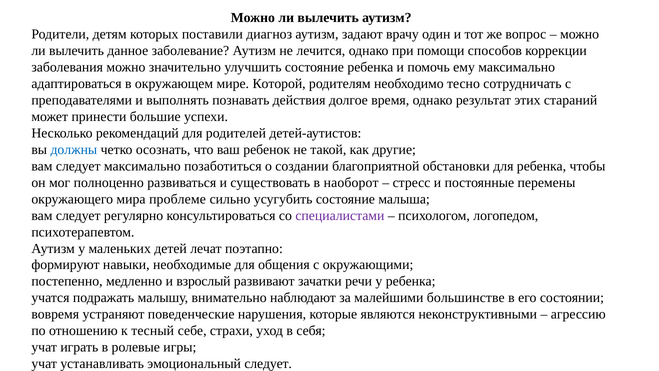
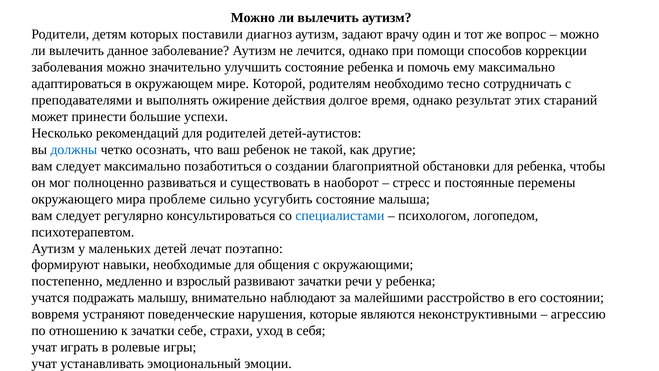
познавать: познавать -> ожирение
специалистами colour: purple -> blue
большинстве: большинстве -> расстройство
к тесный: тесный -> зачатки
эмоциональный следует: следует -> эмоции
